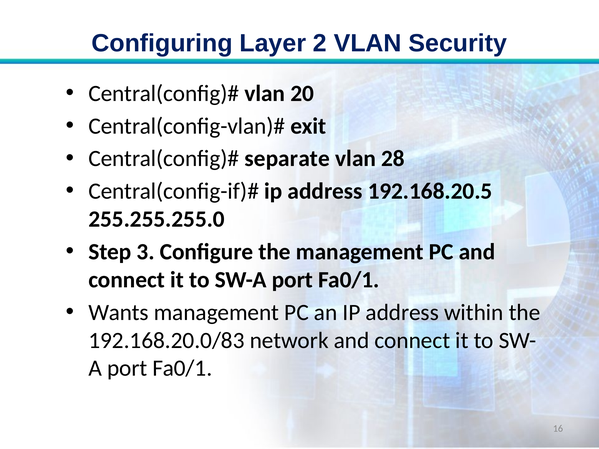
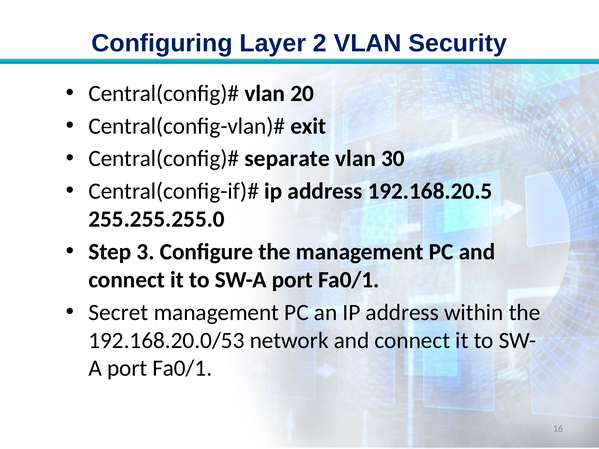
28: 28 -> 30
Wants: Wants -> Secret
192.168.20.0/83: 192.168.20.0/83 -> 192.168.20.0/53
